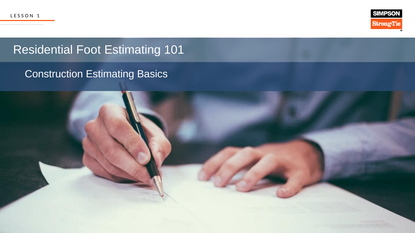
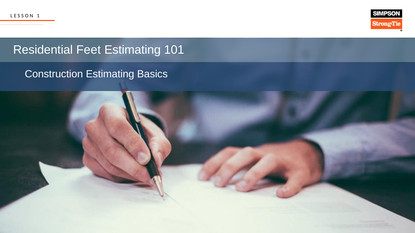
Foot: Foot -> Feet
